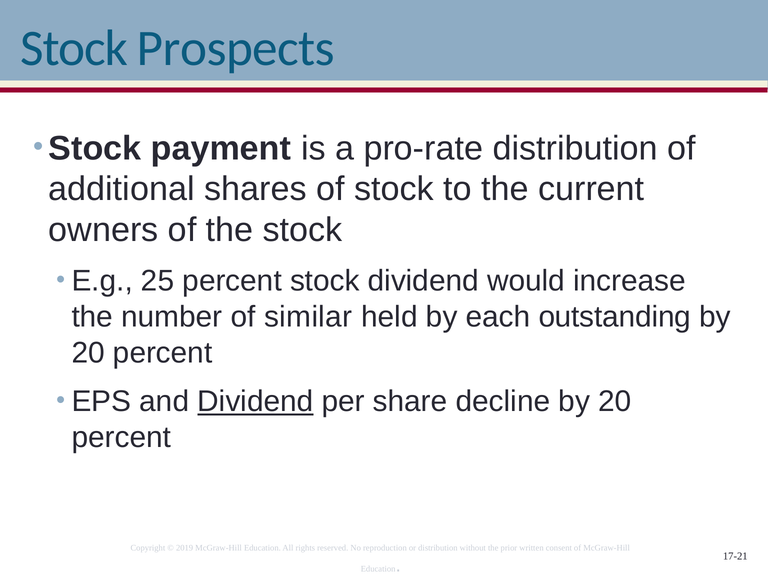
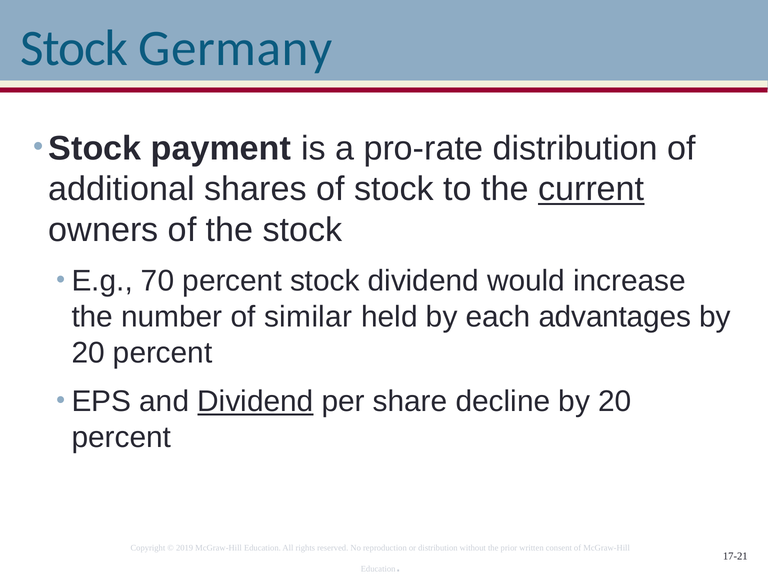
Prospects: Prospects -> Germany
current underline: none -> present
25: 25 -> 70
outstanding: outstanding -> advantages
